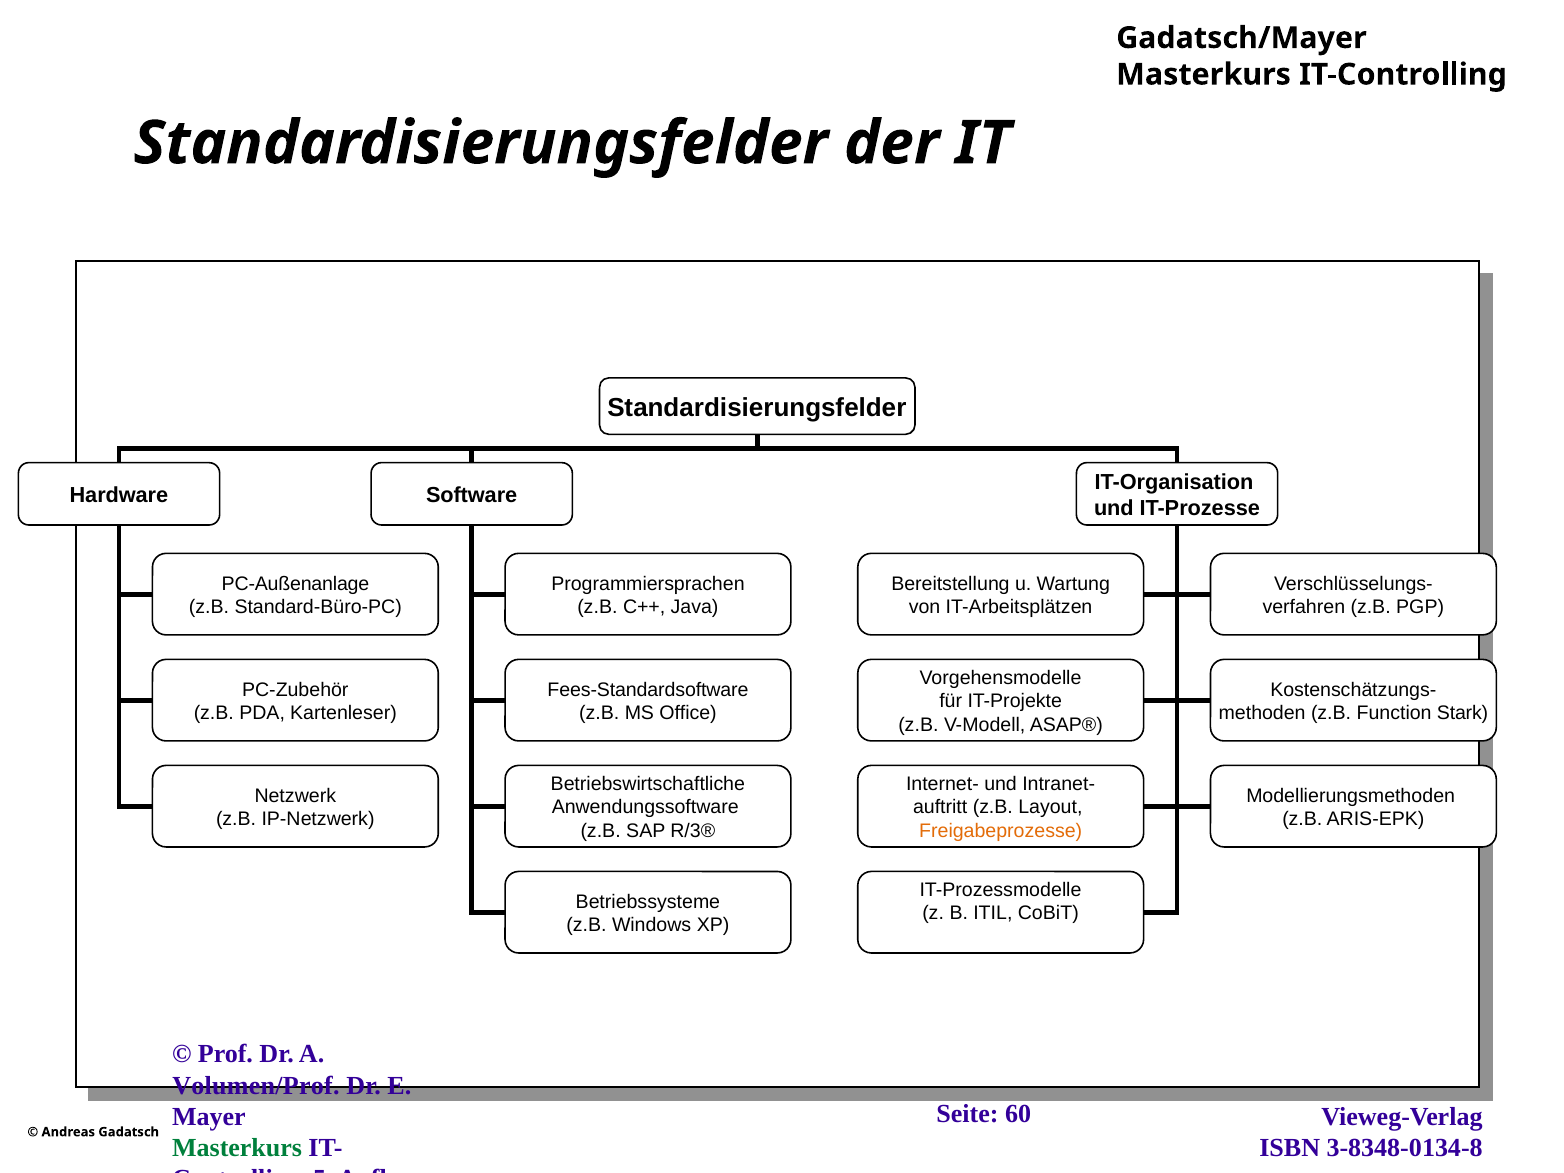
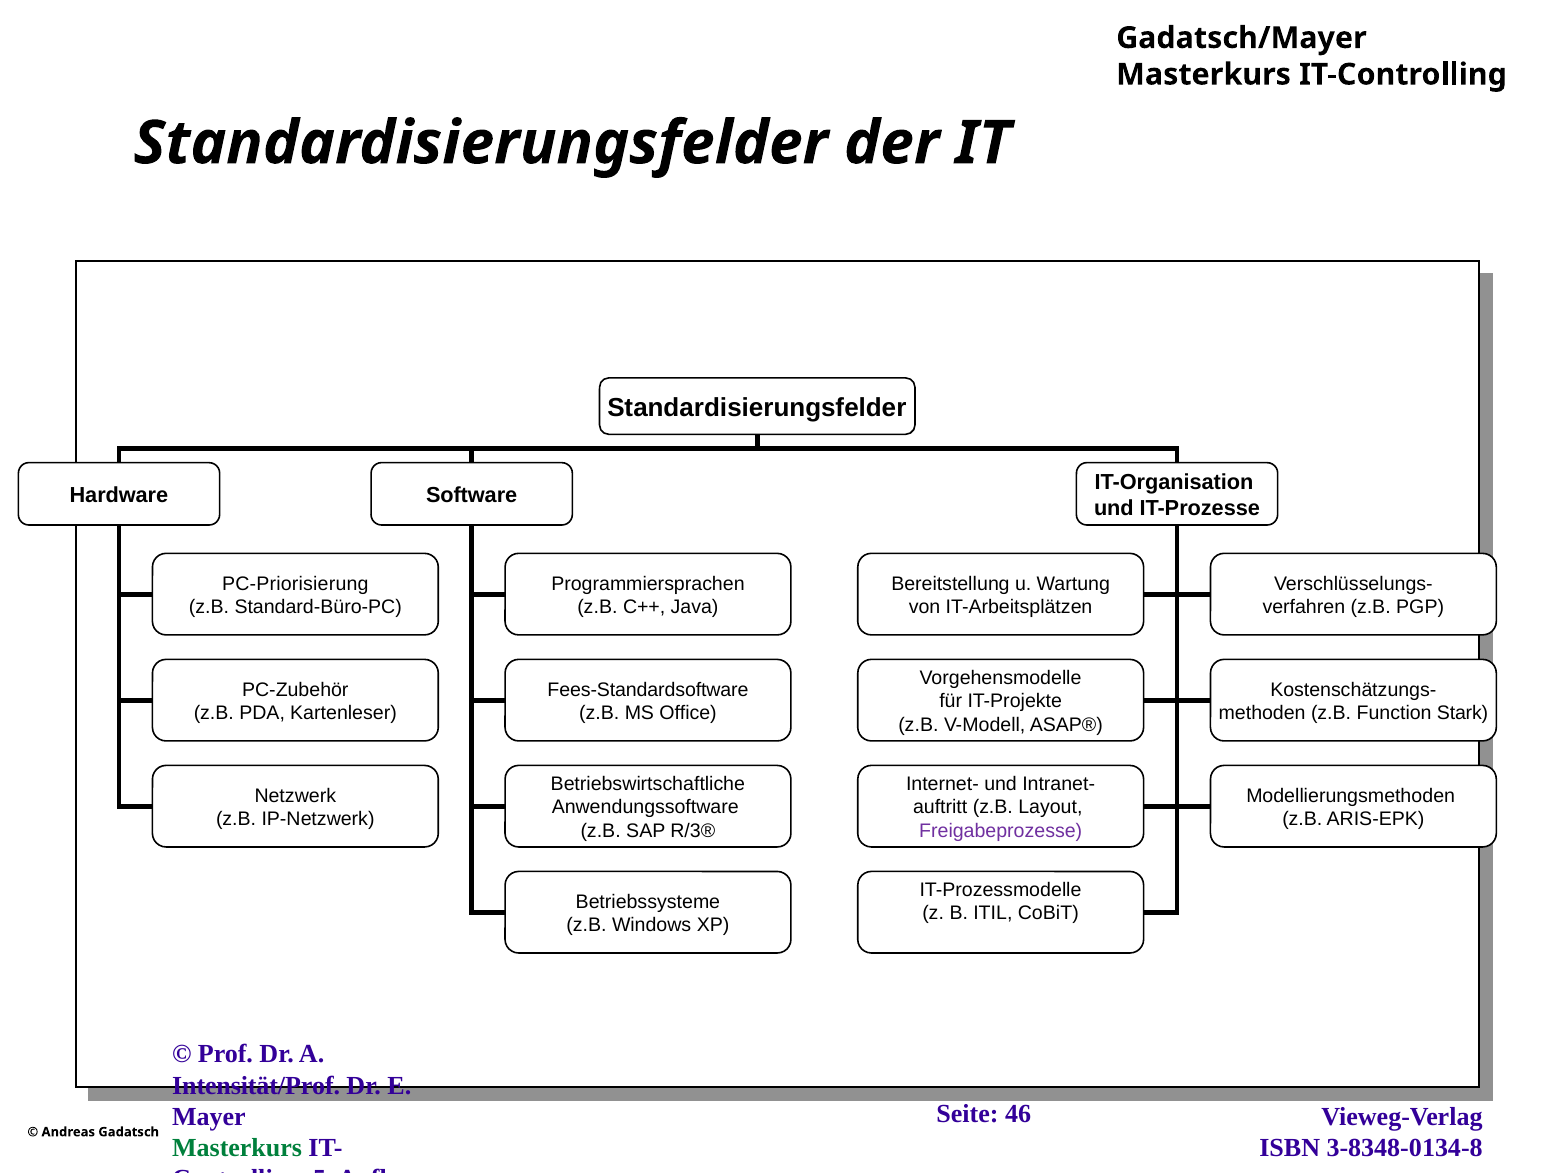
PC-Außenanlage: PC-Außenanlage -> PC-Priorisierung
Freigabeprozesse colour: orange -> purple
Volumen/Prof: Volumen/Prof -> Intensität/Prof
60: 60 -> 46
